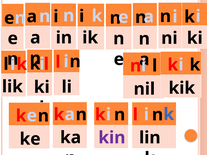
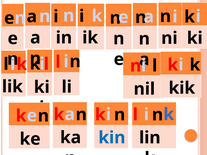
kin colour: purple -> blue
